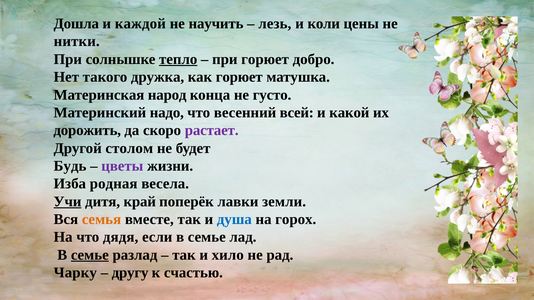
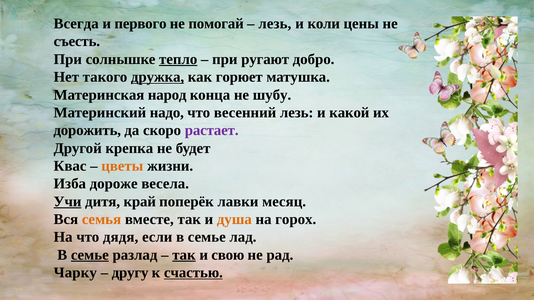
Дошла: Дошла -> Всегда
каждой: каждой -> первого
научить: научить -> помогай
нитки: нитки -> съесть
при горюет: горюет -> ругают
дружка underline: none -> present
густо: густо -> шубу
весенний всей: всей -> лезь
столом: столом -> крепка
Будь: Будь -> Квас
цветы colour: purple -> orange
родная: родная -> дороже
земли: земли -> месяц
душа colour: blue -> orange
так at (184, 255) underline: none -> present
хило: хило -> свою
счастью underline: none -> present
